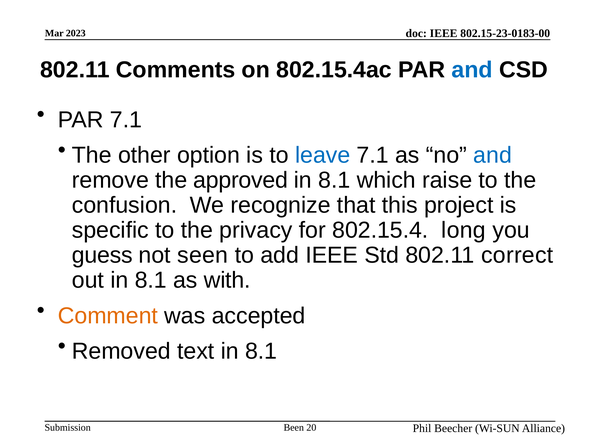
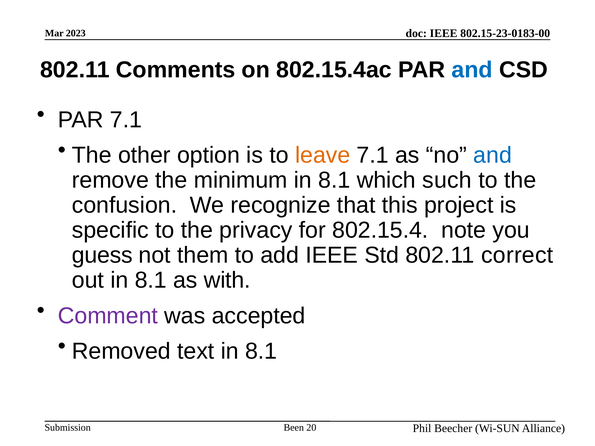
leave colour: blue -> orange
approved: approved -> minimum
raise: raise -> such
long: long -> note
seen: seen -> them
Comment colour: orange -> purple
